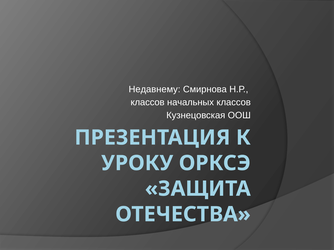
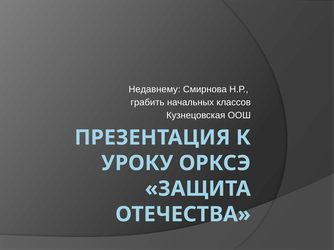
классов at (148, 103): классов -> грабить
